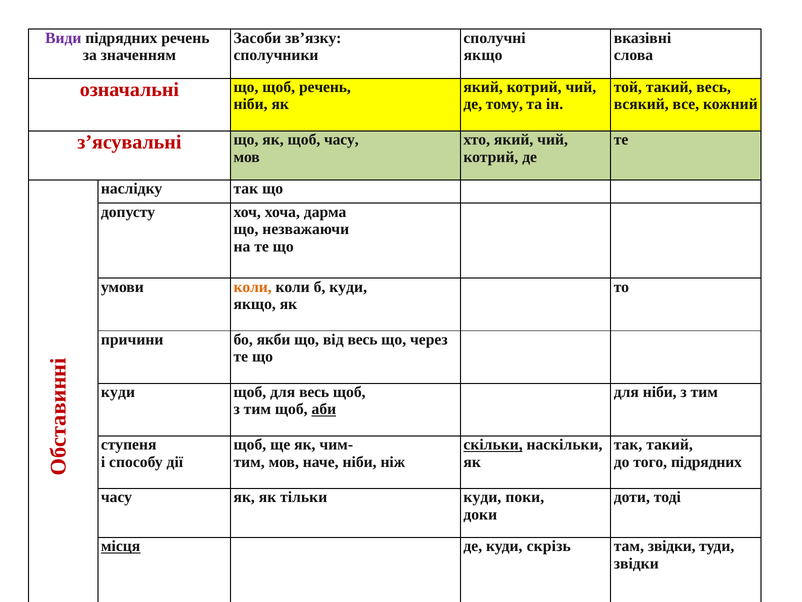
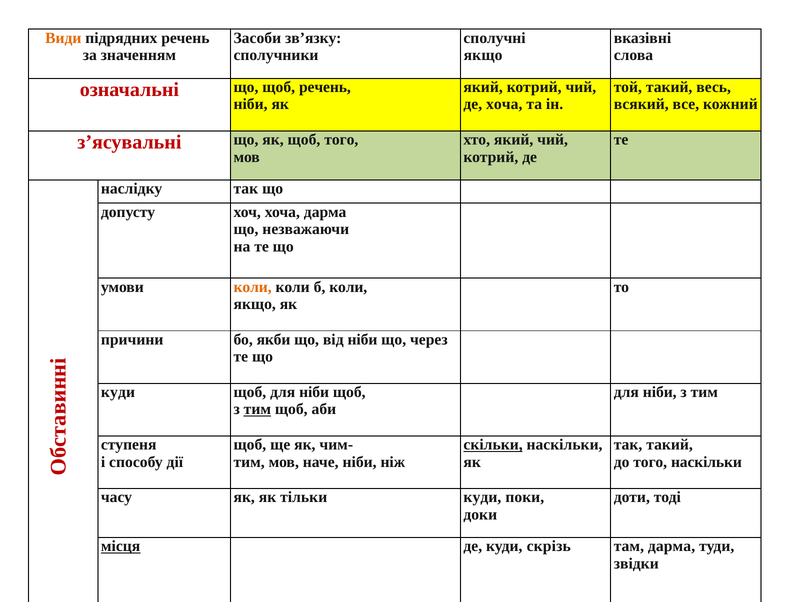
Види colour: purple -> orange
де тому: тому -> хоча
щоб часу: часу -> того
б куди: куди -> коли
від весь: весь -> ніби
щоб для весь: весь -> ніби
тим at (257, 409) underline: none -> present
аби underline: present -> none
того підрядних: підрядних -> наскільки
там звідки: звідки -> дарма
